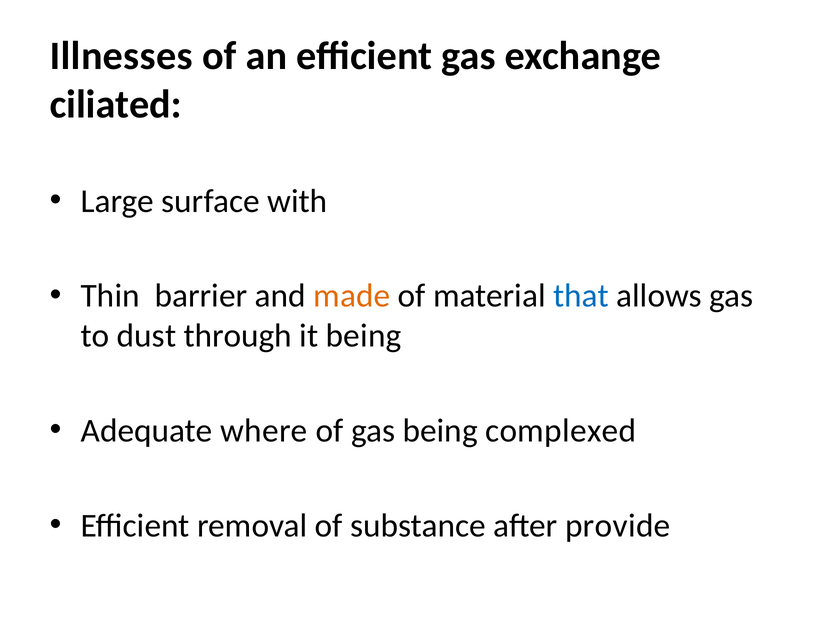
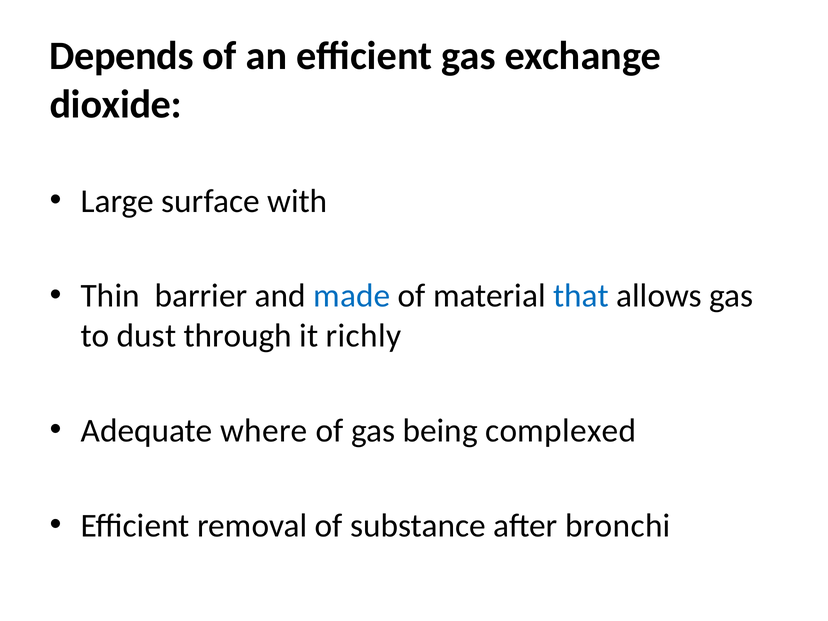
Illnesses: Illnesses -> Depends
ciliated: ciliated -> dioxide
made colour: orange -> blue
it being: being -> richly
provide: provide -> bronchi
